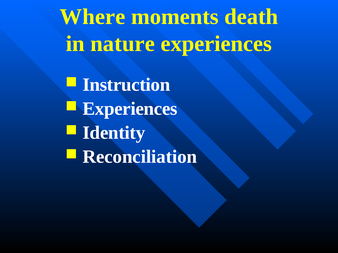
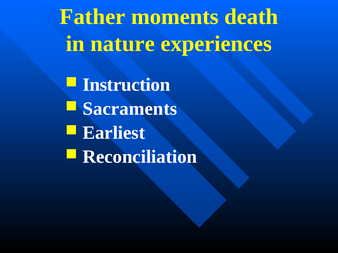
Where: Where -> Father
Experiences at (130, 109): Experiences -> Sacraments
Identity: Identity -> Earliest
